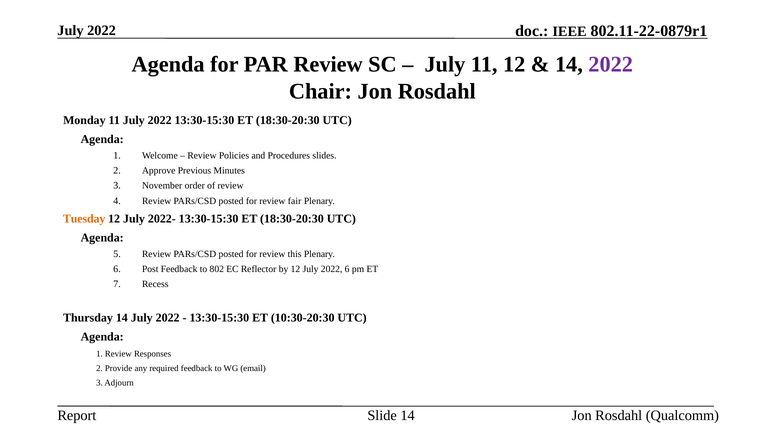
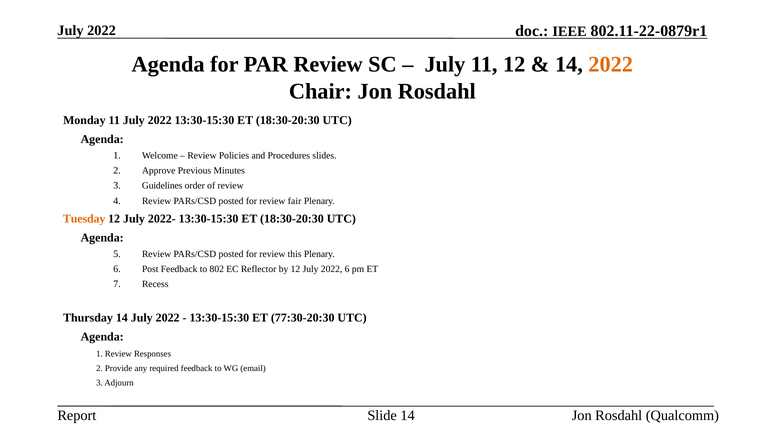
2022 at (611, 65) colour: purple -> orange
November: November -> Guidelines
10:30-20:30: 10:30-20:30 -> 77:30-20:30
